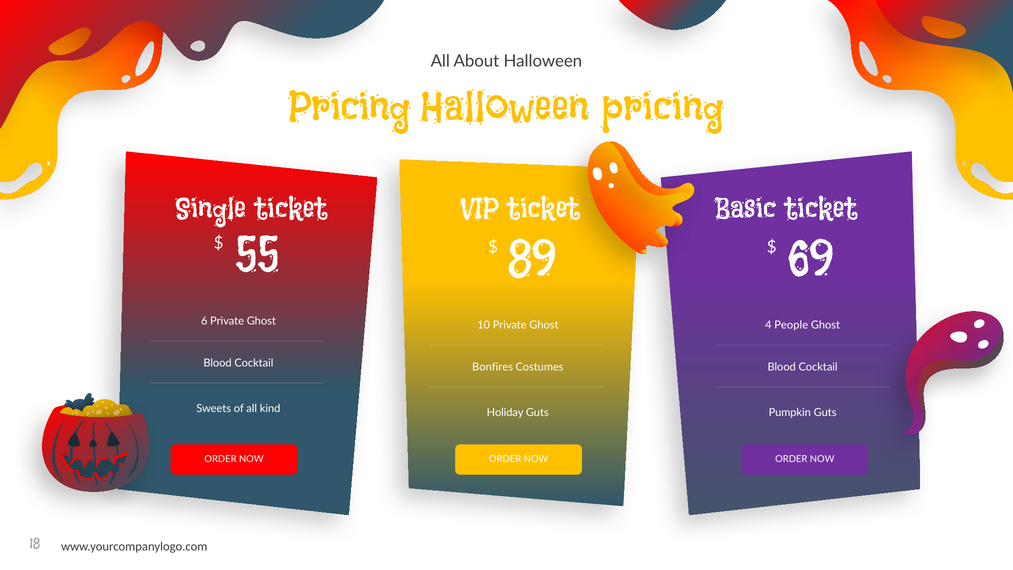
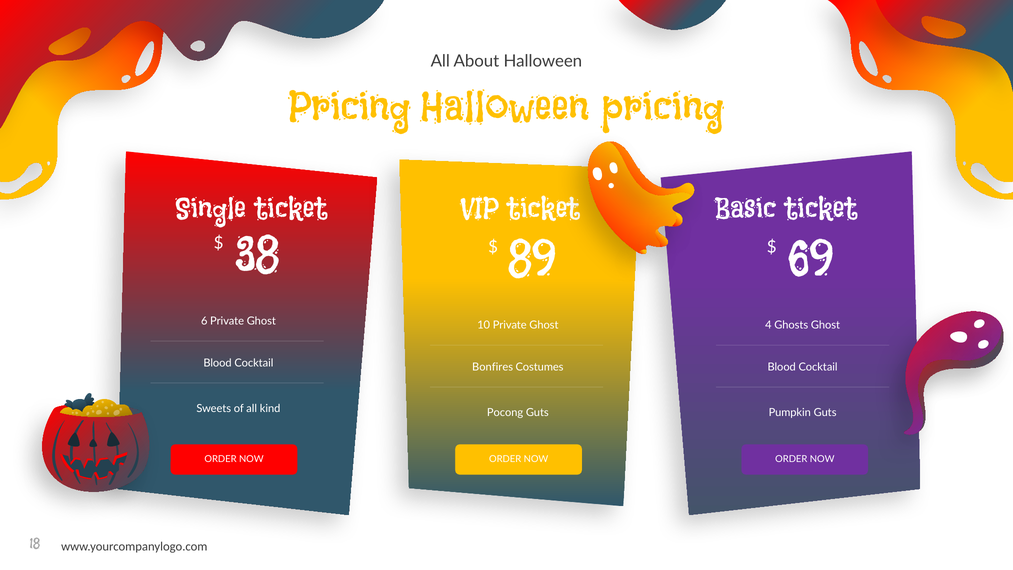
55: 55 -> 38
People: People -> Ghosts
Holiday: Holiday -> Pocong
